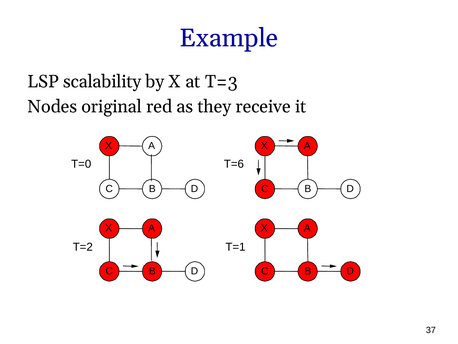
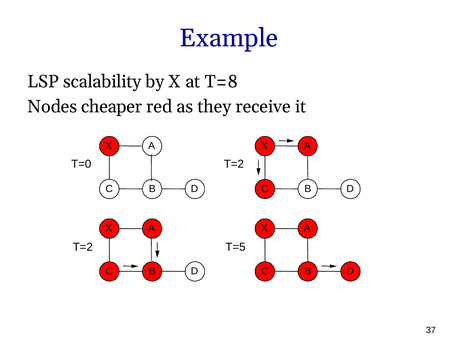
T=3: T=3 -> T=8
original: original -> cheaper
T=0 T=6: T=6 -> T=2
T=1: T=1 -> T=5
